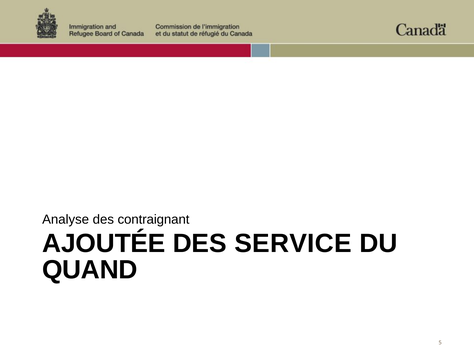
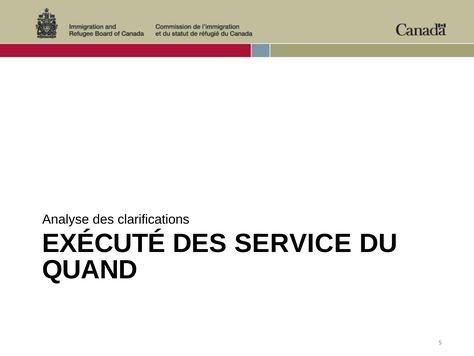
contraignant: contraignant -> clarifications
AJOUTÉE: AJOUTÉE -> EXÉCUTÉ
